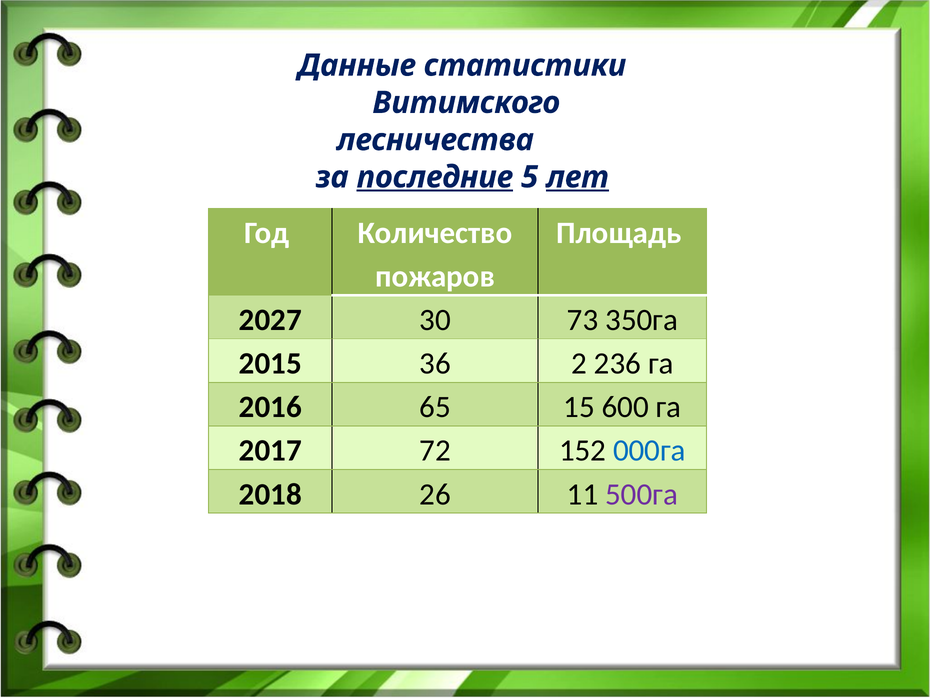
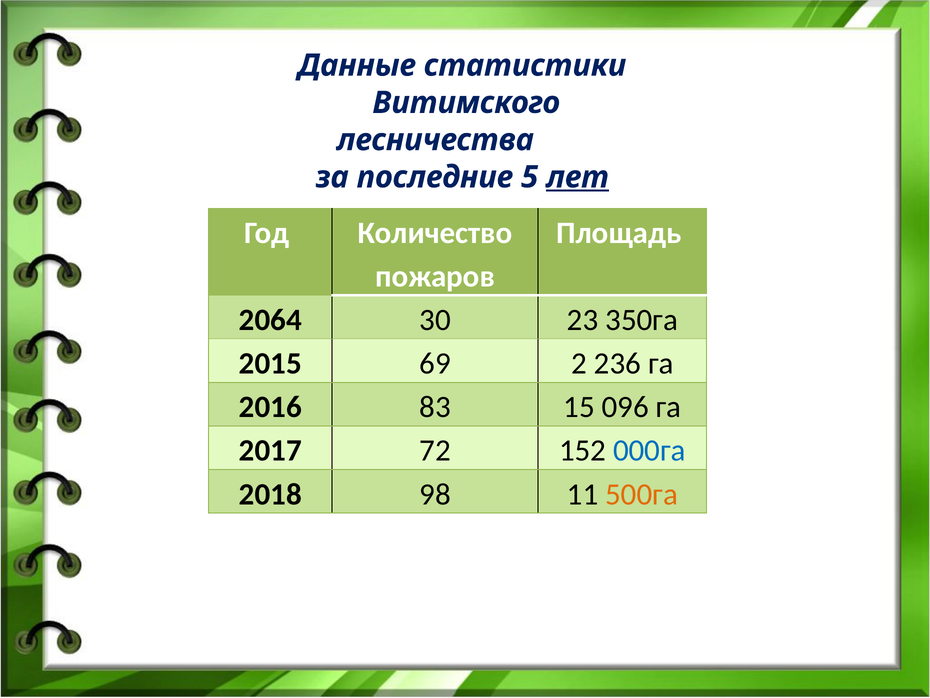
последние underline: present -> none
2027: 2027 -> 2064
73: 73 -> 23
36: 36 -> 69
65: 65 -> 83
600: 600 -> 096
26: 26 -> 98
500га colour: purple -> orange
